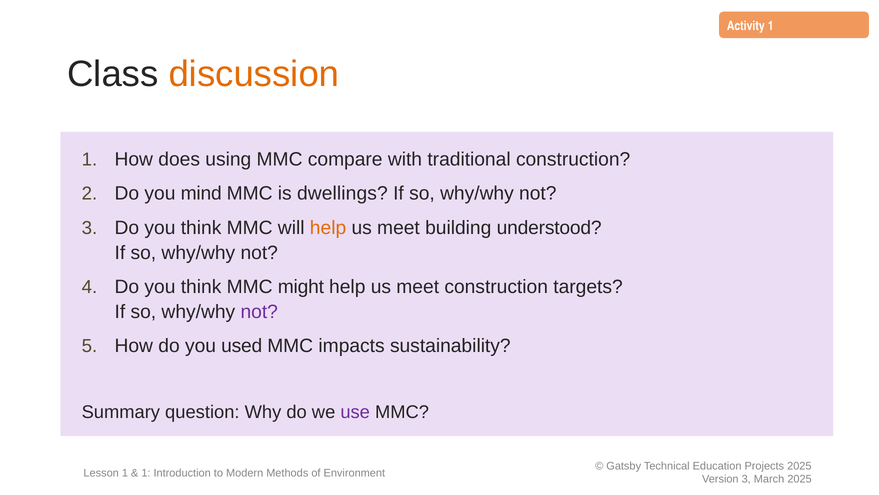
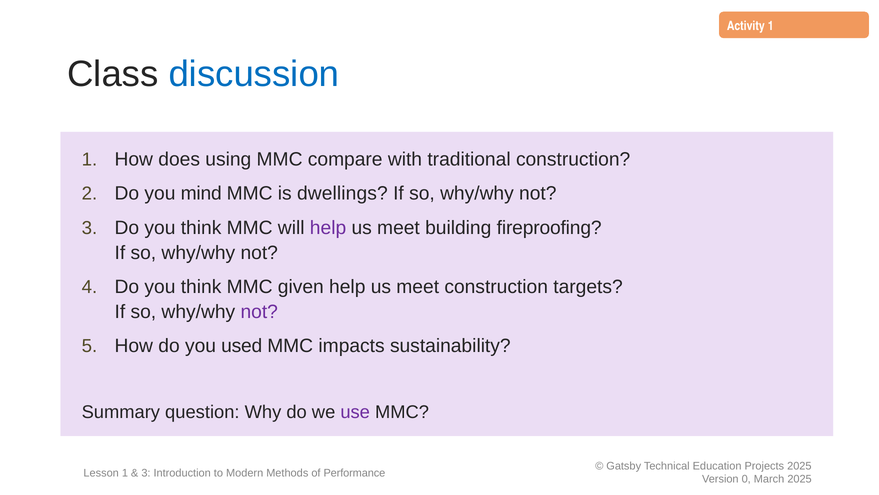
discussion colour: orange -> blue
help at (328, 227) colour: orange -> purple
understood: understood -> fireproofing
might: might -> given
1 at (146, 473): 1 -> 3
Environment: Environment -> Performance
3 at (746, 479): 3 -> 0
